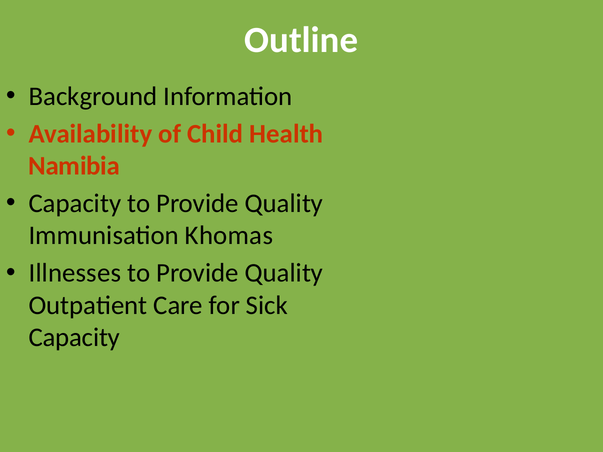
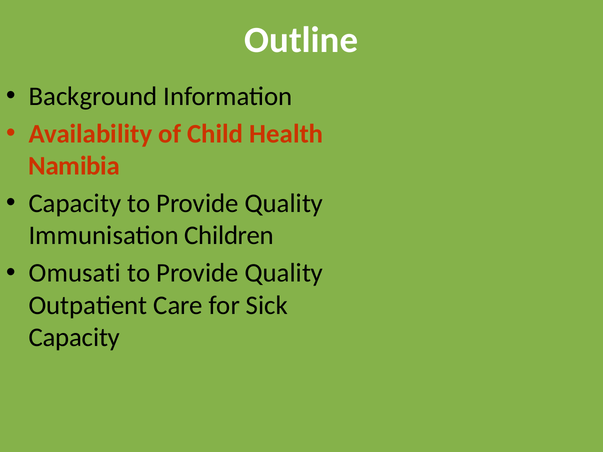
Khomas: Khomas -> Children
Illnesses: Illnesses -> Omusati
